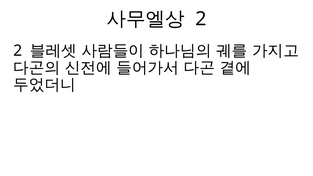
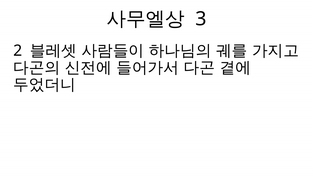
2 at (201, 19): 2 -> 3
